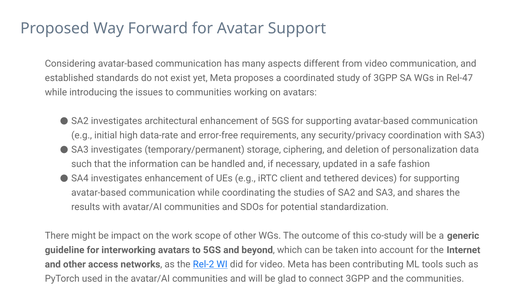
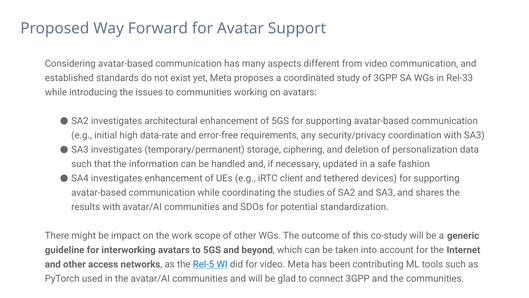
Rel-47: Rel-47 -> Rel-33
Rel-2: Rel-2 -> Rel-5
